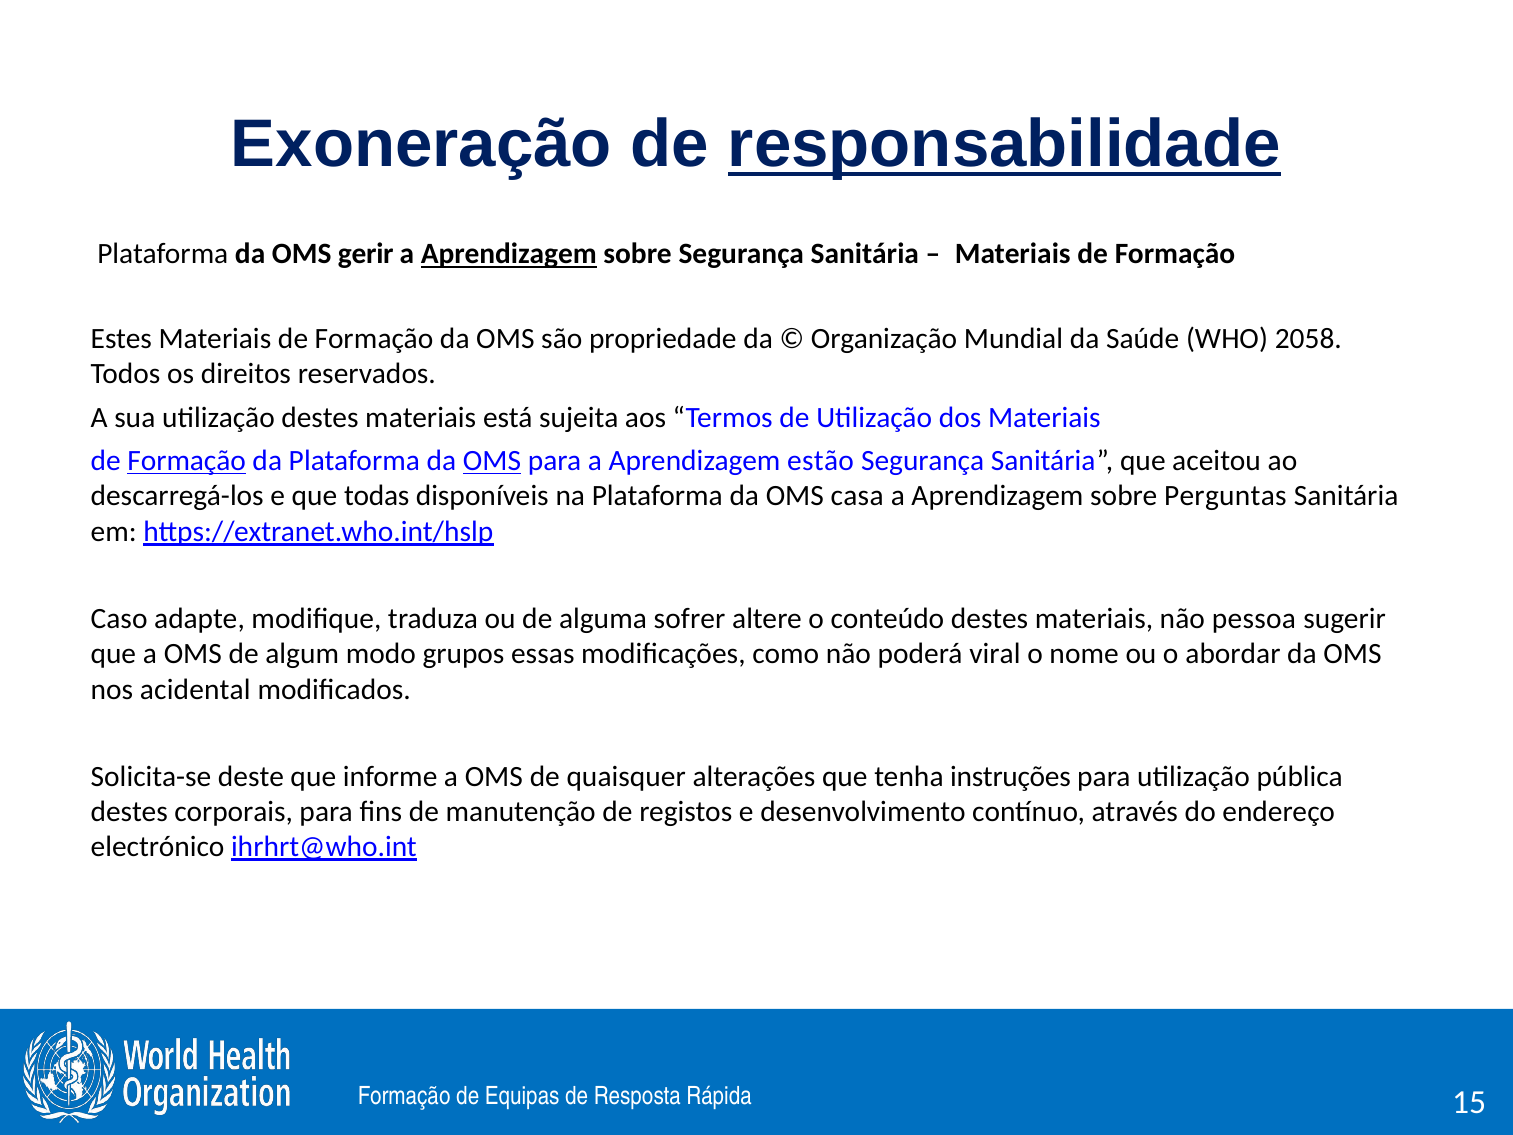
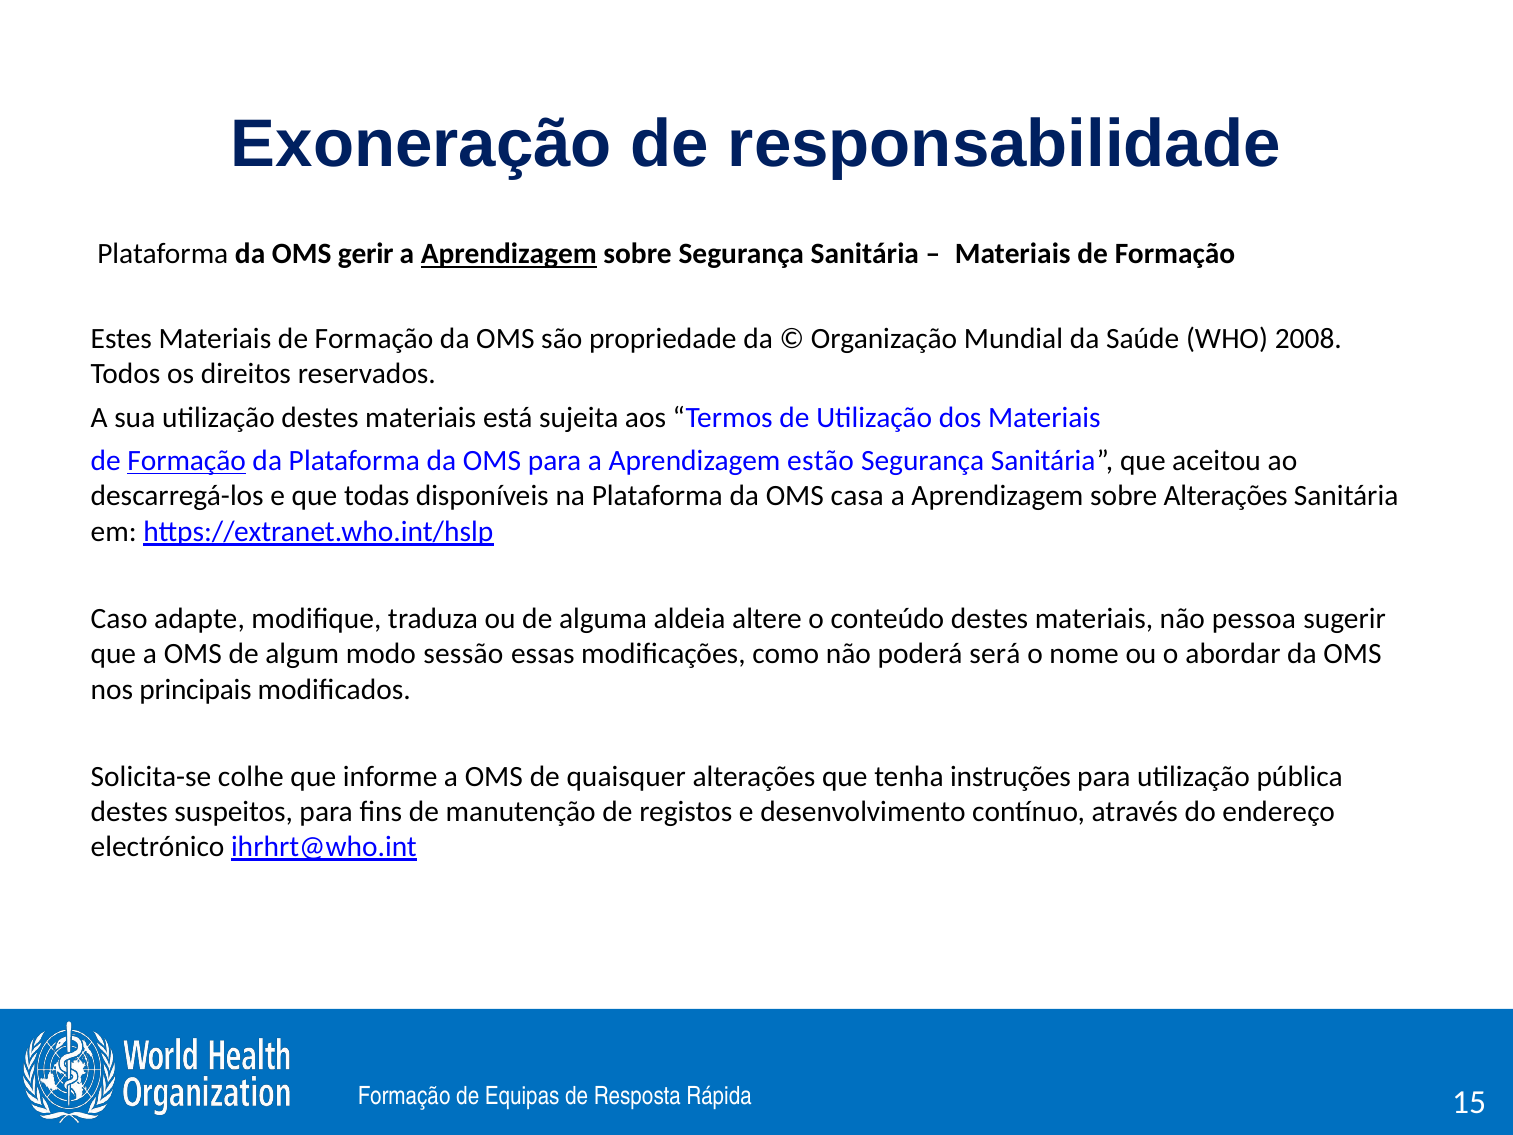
responsabilidade underline: present -> none
2058: 2058 -> 2008
OMS at (492, 461) underline: present -> none
sobre Perguntas: Perguntas -> Alterações
sofrer: sofrer -> aldeia
grupos: grupos -> sessão
viral: viral -> será
acidental: acidental -> principais
deste: deste -> colhe
corporais: corporais -> suspeitos
